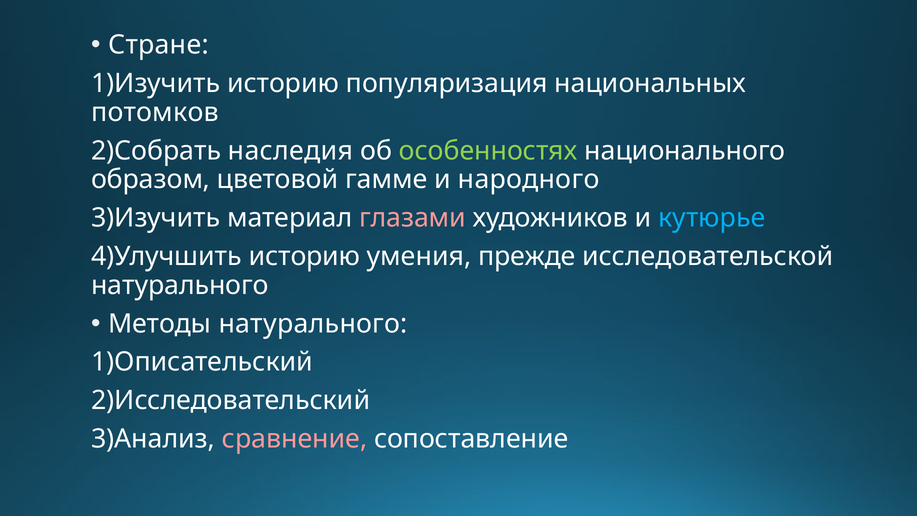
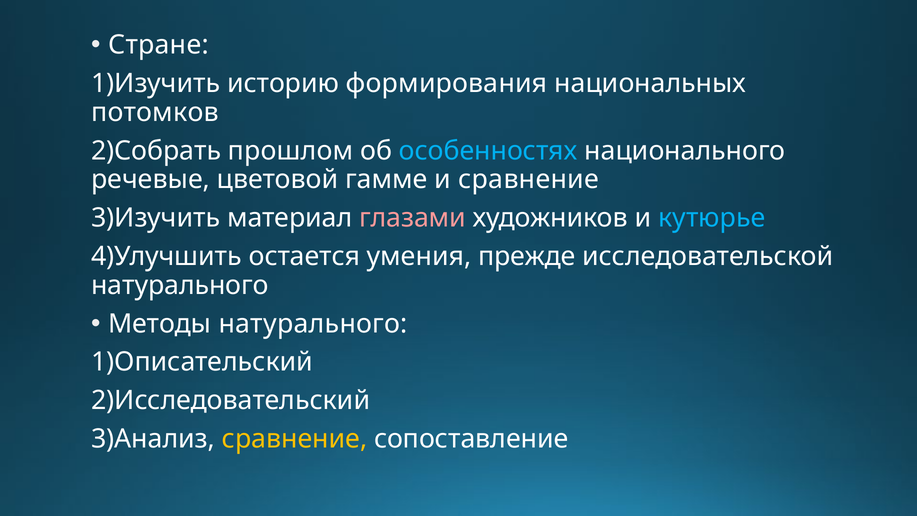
популяризация: популяризация -> формирования
наследия: наследия -> прошлом
особенностях colour: light green -> light blue
образом: образом -> речевые
и народного: народного -> сравнение
4)Улучшить историю: историю -> остается
сравнение at (295, 439) colour: pink -> yellow
